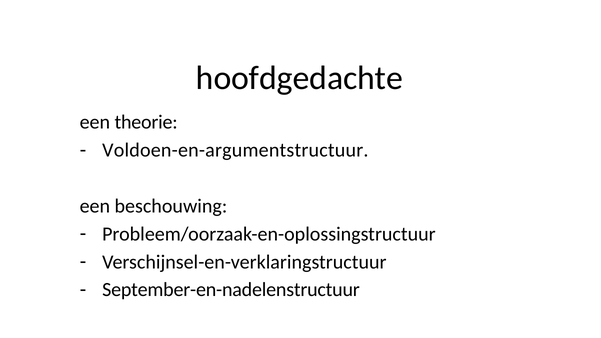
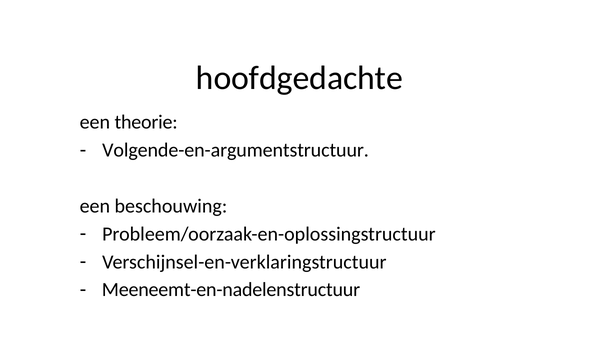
Voldoen-en-argumentstructuur: Voldoen-en-argumentstructuur -> Volgende-en-argumentstructuur
September-en-nadelenstructuur: September-en-nadelenstructuur -> Meeneemt-en-nadelenstructuur
